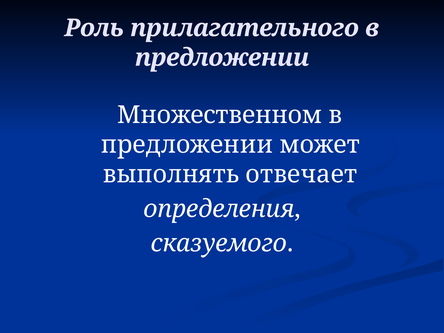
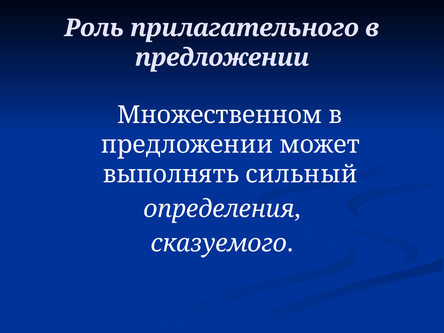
отвечает: отвечает -> сильный
